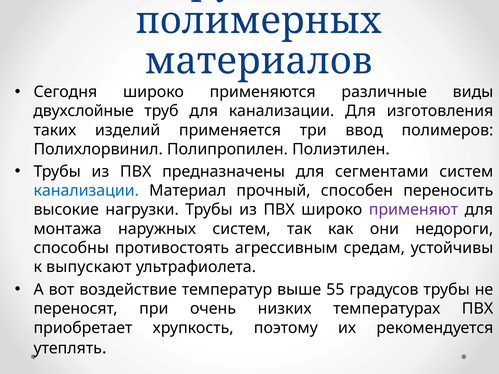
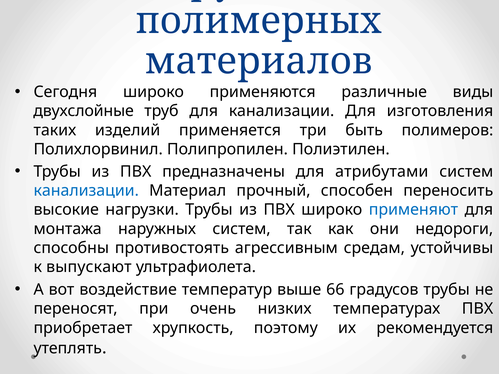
ввод: ввод -> быть
сегментами: сегментами -> атрибутами
применяют colour: purple -> blue
55: 55 -> 66
